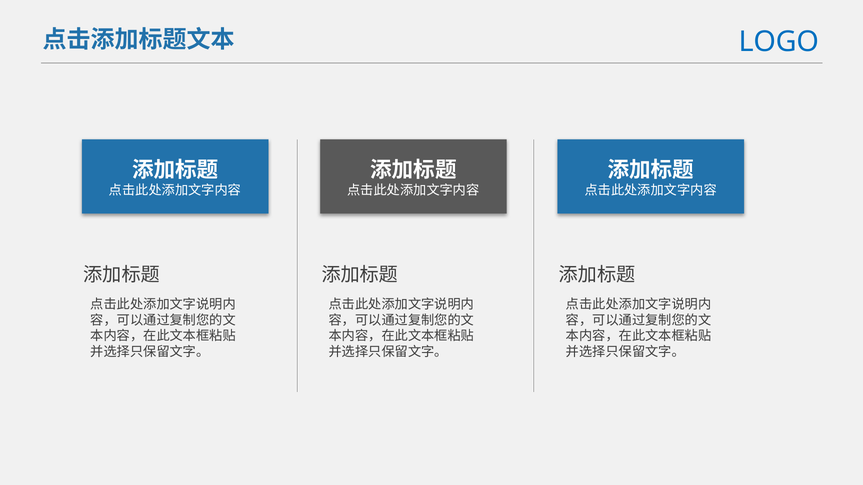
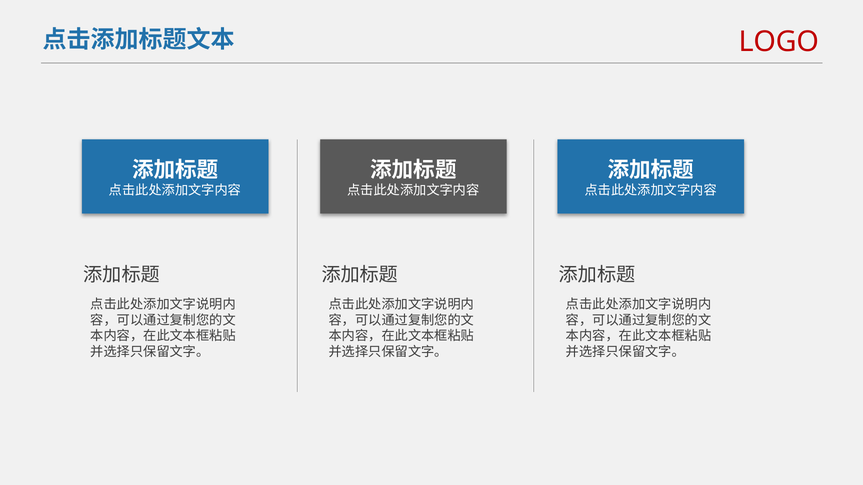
LOGO colour: blue -> red
